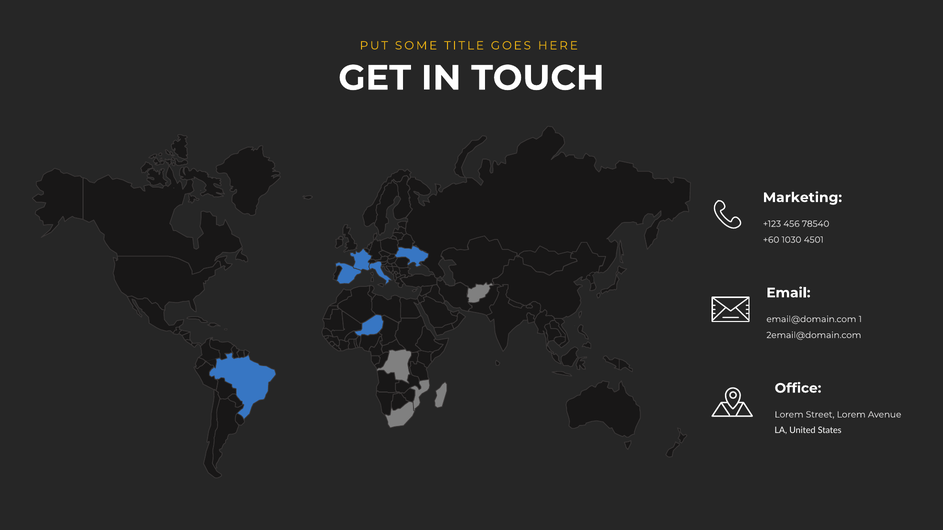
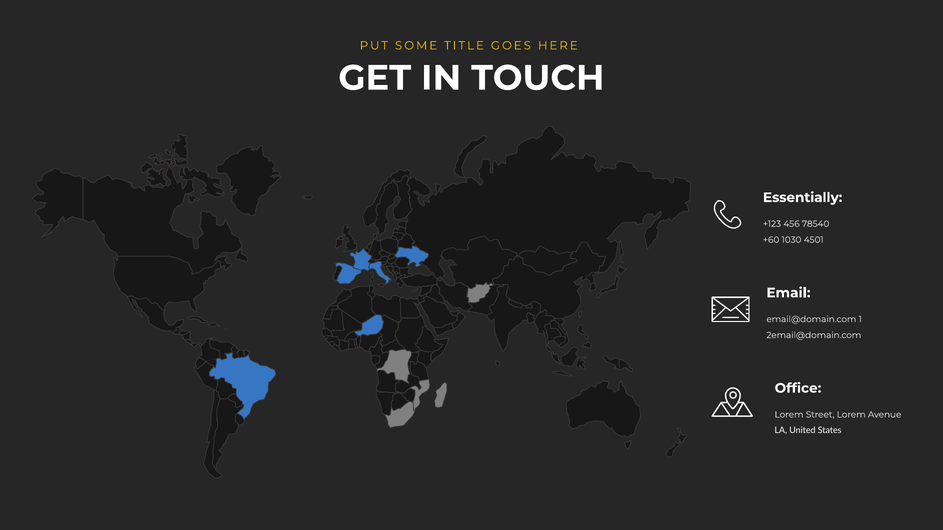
Marketing: Marketing -> Essentially
